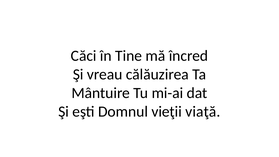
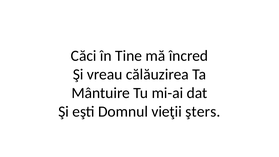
viaţă: viaţă -> şters
